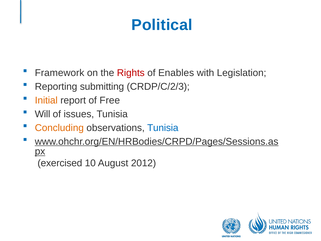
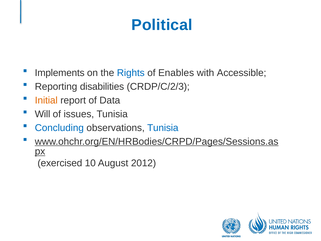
Framework: Framework -> Implements
Rights colour: red -> blue
Legislation: Legislation -> Accessible
submitting: submitting -> disabilities
Free: Free -> Data
Concluding colour: orange -> blue
